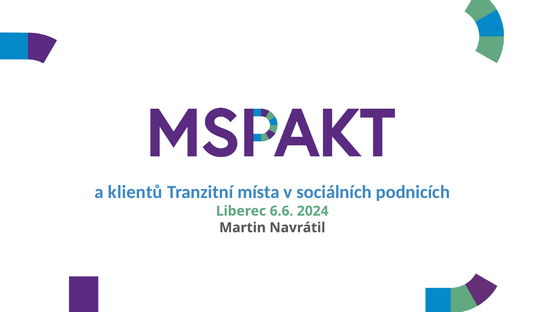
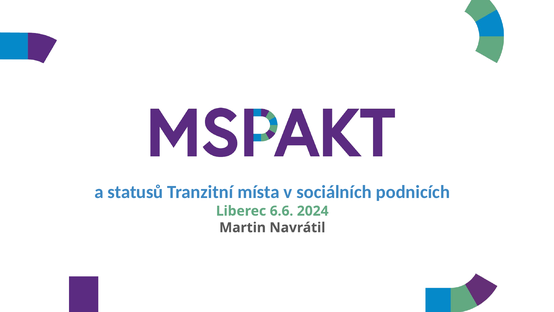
klientů: klientů -> statusů
